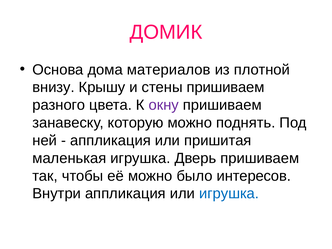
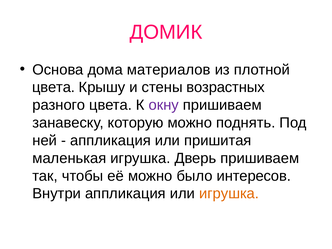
внизу at (54, 87): внизу -> цвета
стены пришиваем: пришиваем -> возрастных
игрушка at (229, 194) colour: blue -> orange
